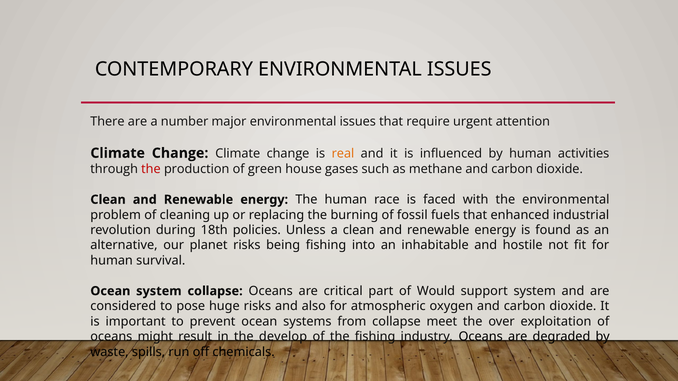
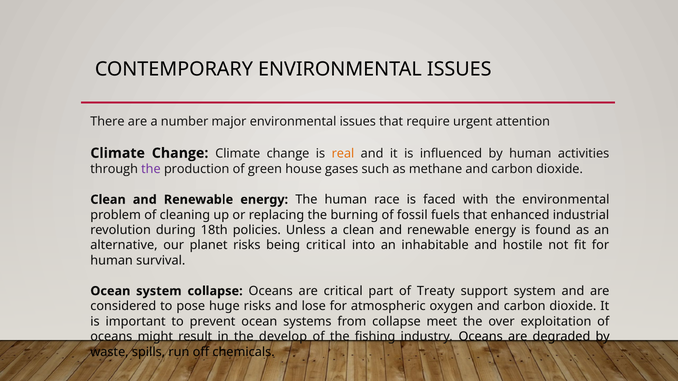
the at (151, 169) colour: red -> purple
being fishing: fishing -> critical
Would: Would -> Treaty
also: also -> lose
